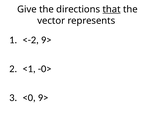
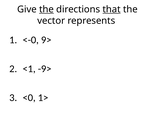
the at (46, 9) underline: none -> present
<-2: <-2 -> <-0
-0>: -0> -> -9>
<0 9>: 9> -> 1>
